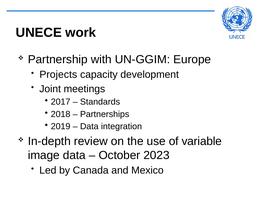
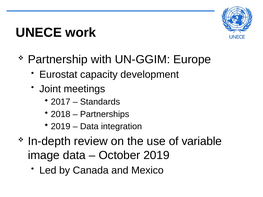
Projects: Projects -> Eurostat
October 2023: 2023 -> 2019
